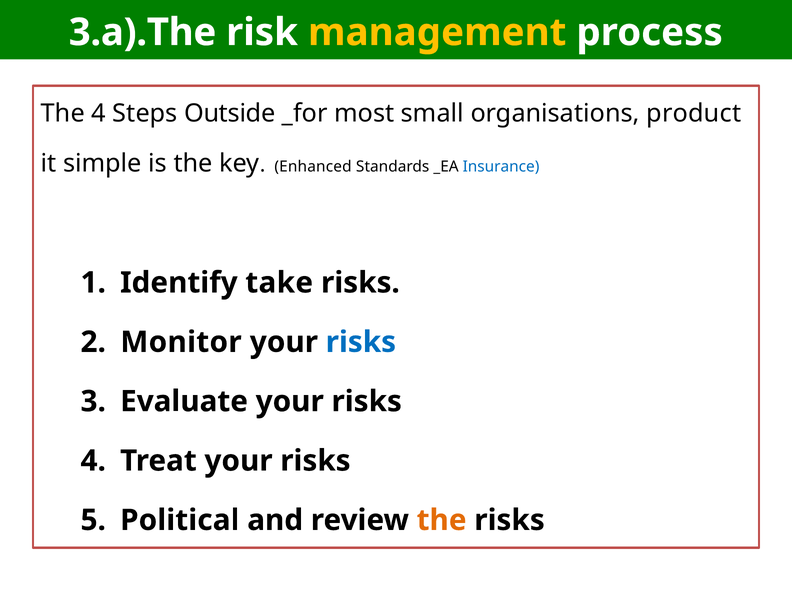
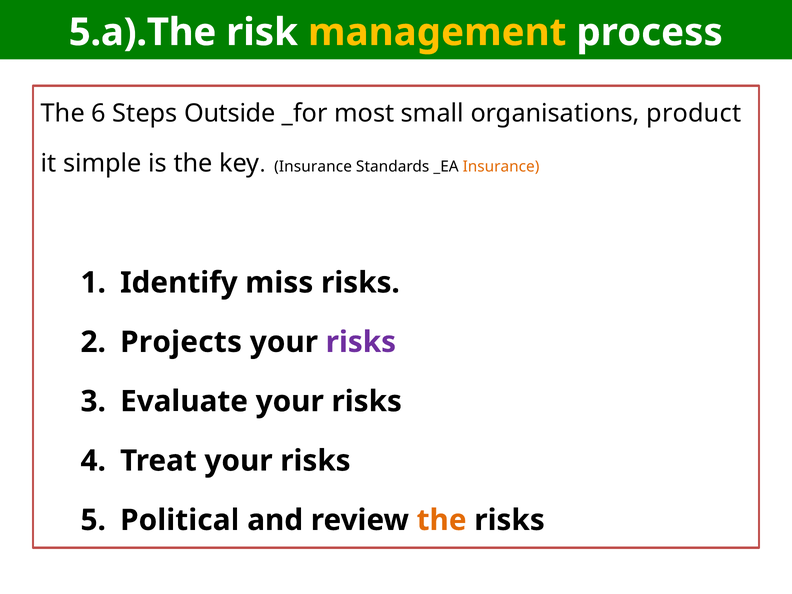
3.a).The: 3.a).The -> 5.a).The
The 4: 4 -> 6
Enhanced at (313, 167): Enhanced -> Insurance
Insurance at (501, 167) colour: blue -> orange
take: take -> miss
Monitor: Monitor -> Projects
risks at (361, 342) colour: blue -> purple
